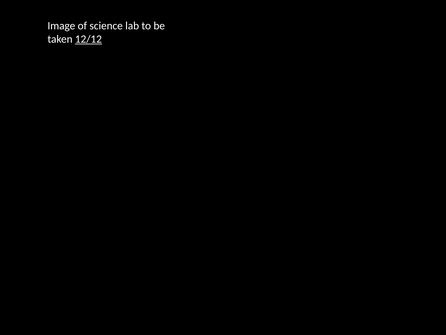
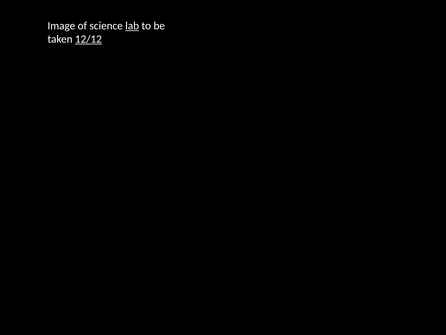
lab underline: none -> present
